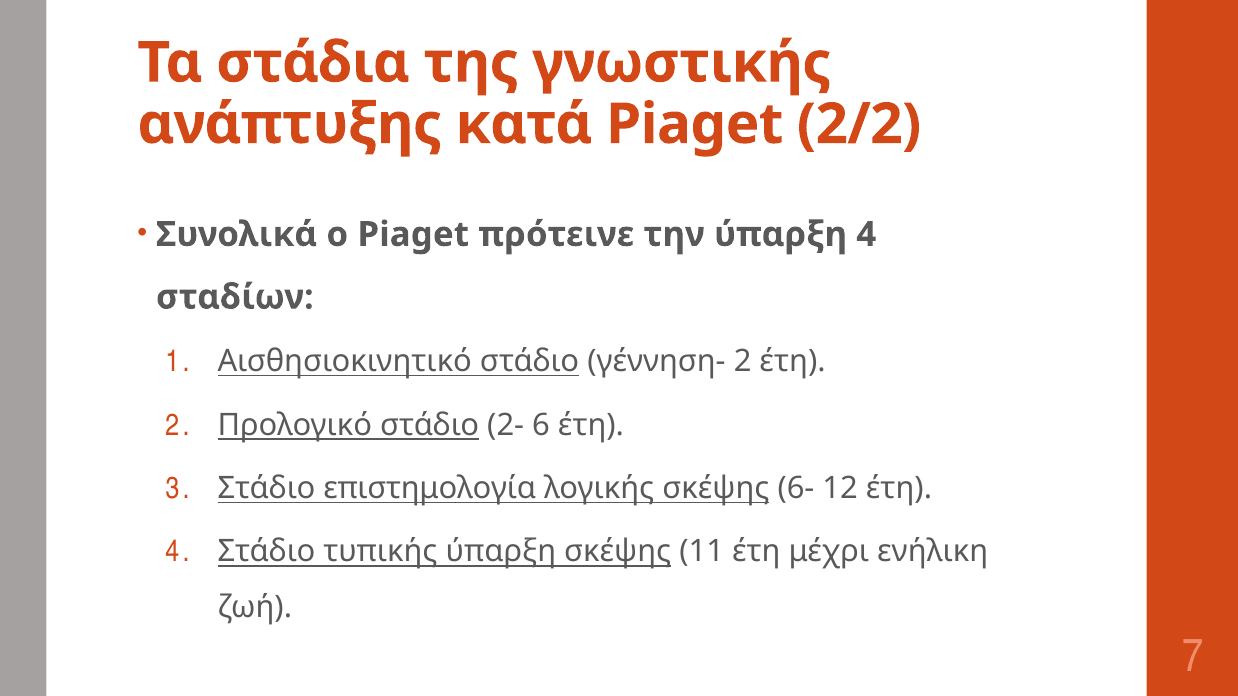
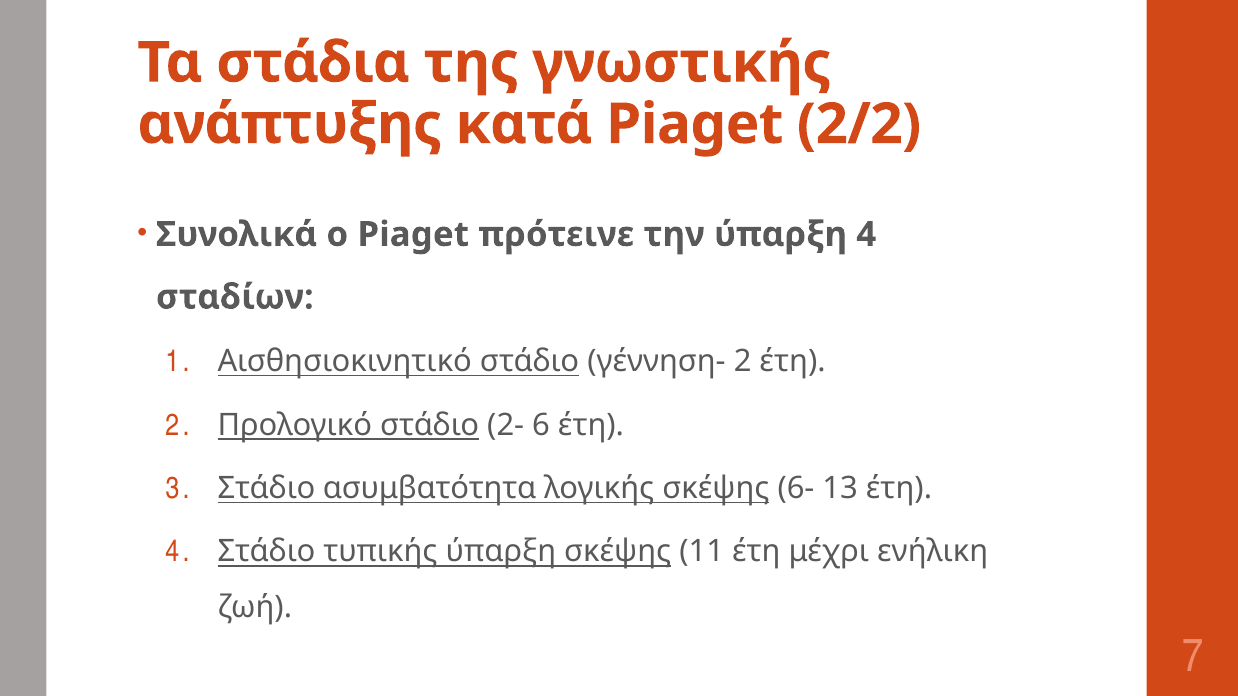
επιστημολογία: επιστημολογία -> ασυμβατότητα
12: 12 -> 13
